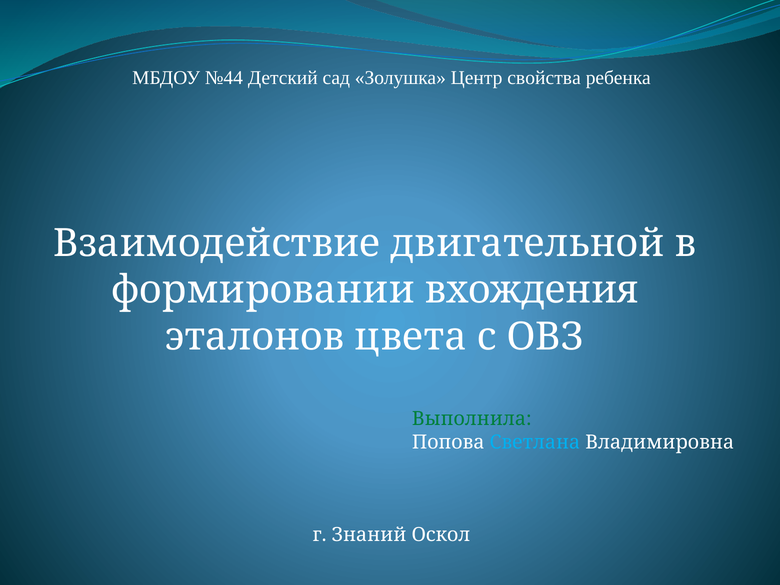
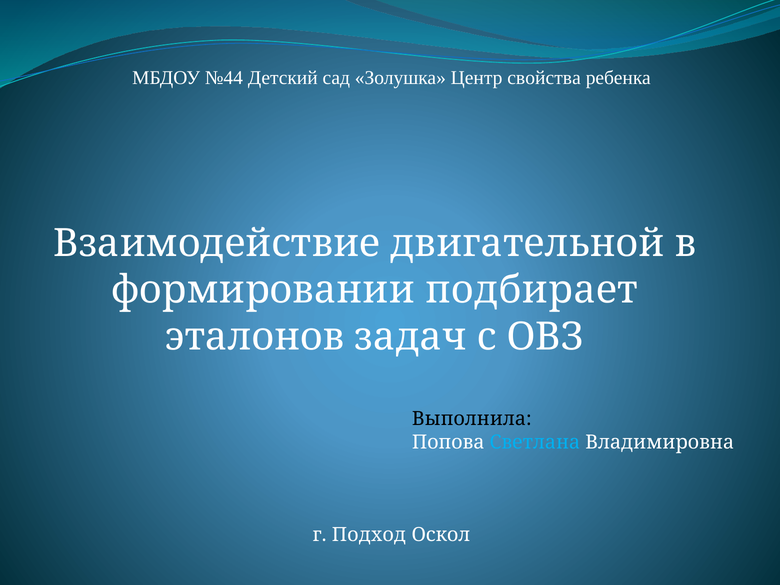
вхождения: вхождения -> подбирает
цвета: цвета -> задач
Выполнила colour: green -> black
Знаний: Знаний -> Подход
